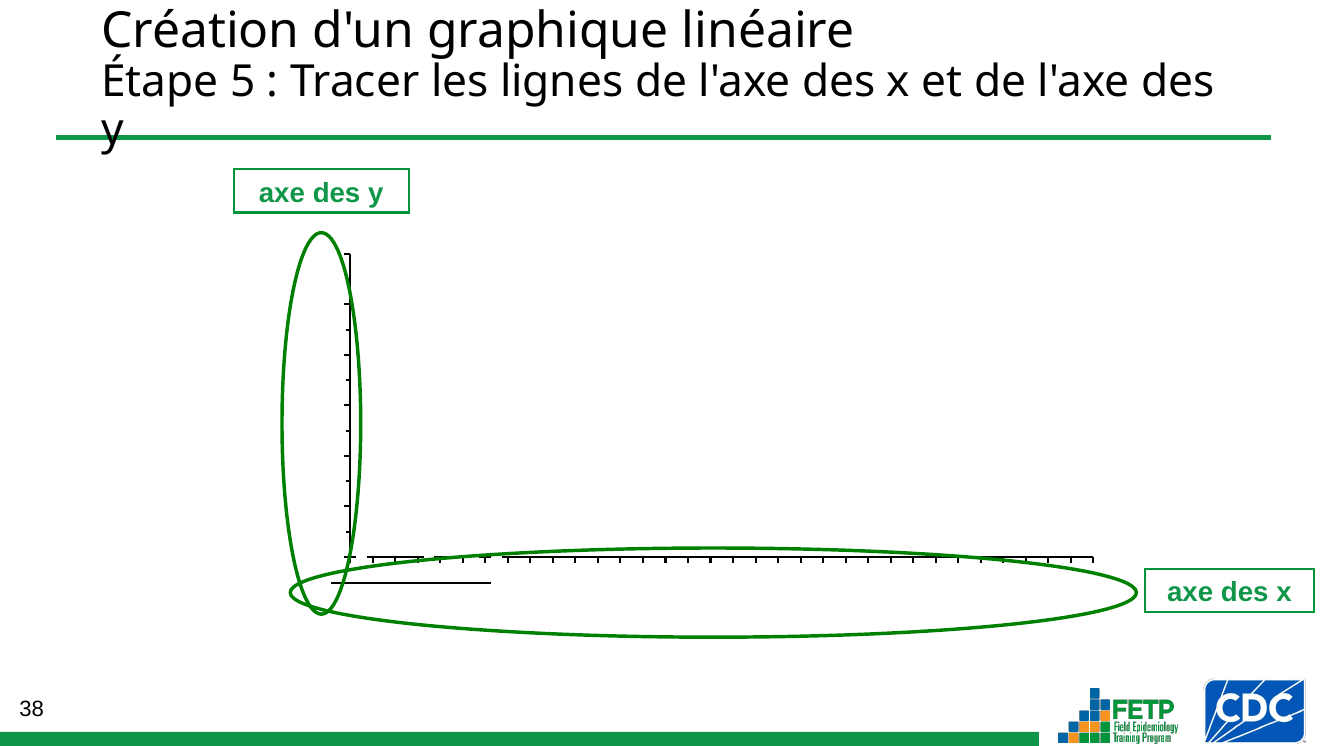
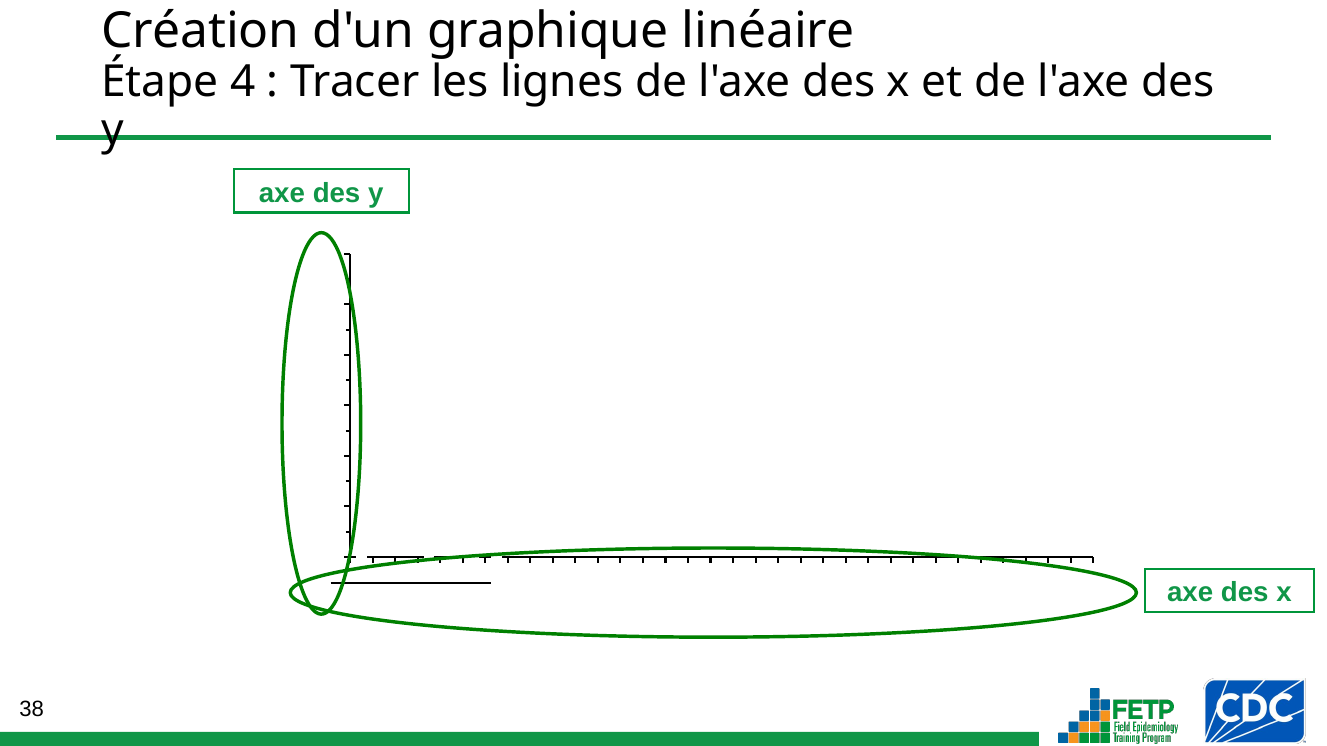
Étape 5: 5 -> 4
